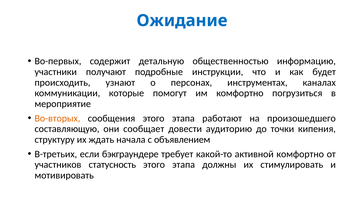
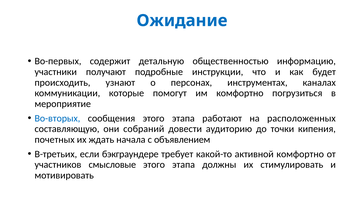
Во-вторых colour: orange -> blue
произошедшего: произошедшего -> расположенных
сообщает: сообщает -> собраний
структуру: структуру -> почетных
статусность: статусность -> смысловые
